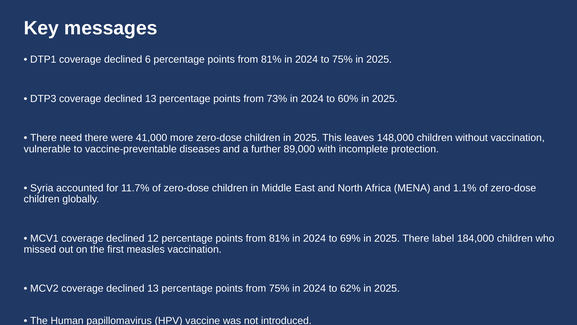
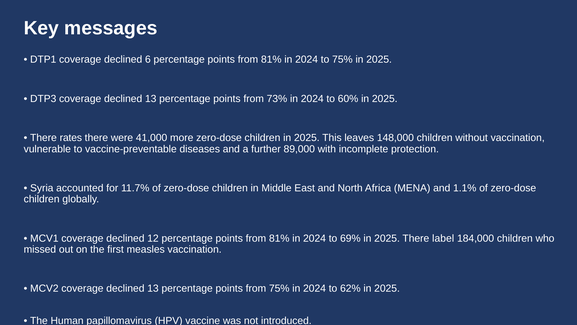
need: need -> rates
